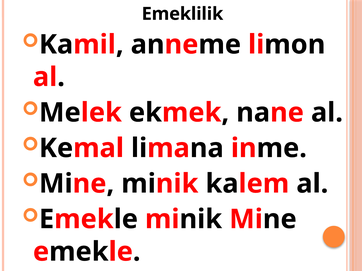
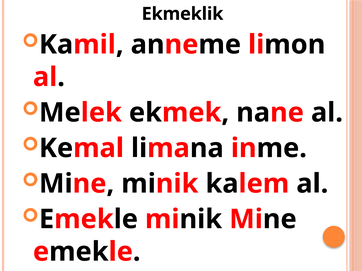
Emeklilik: Emeklilik -> Ekmeklik
